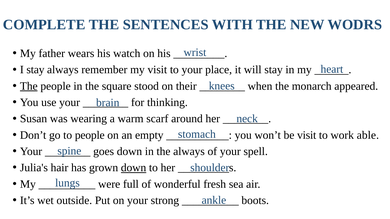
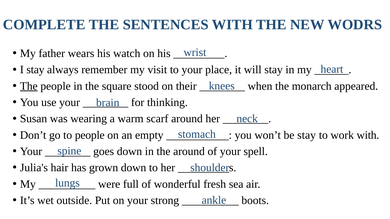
be visit: visit -> stay
work able: able -> with
the always: always -> around
down at (134, 168) underline: present -> none
